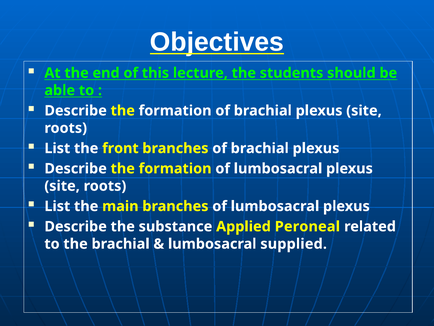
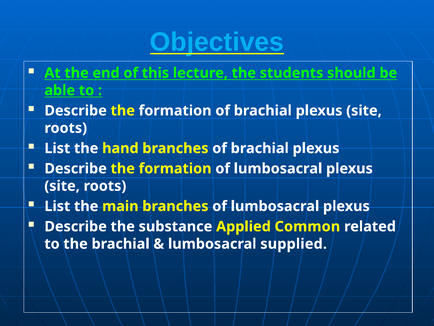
Objectives colour: white -> light blue
front: front -> hand
Peroneal: Peroneal -> Common
